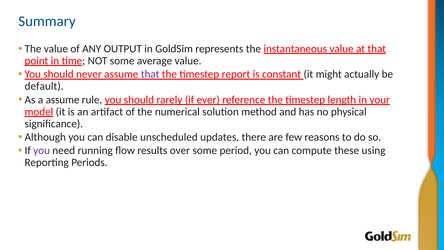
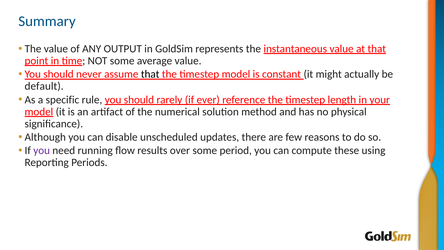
that at (150, 74) colour: purple -> black
timestep report: report -> model
a assume: assume -> specific
